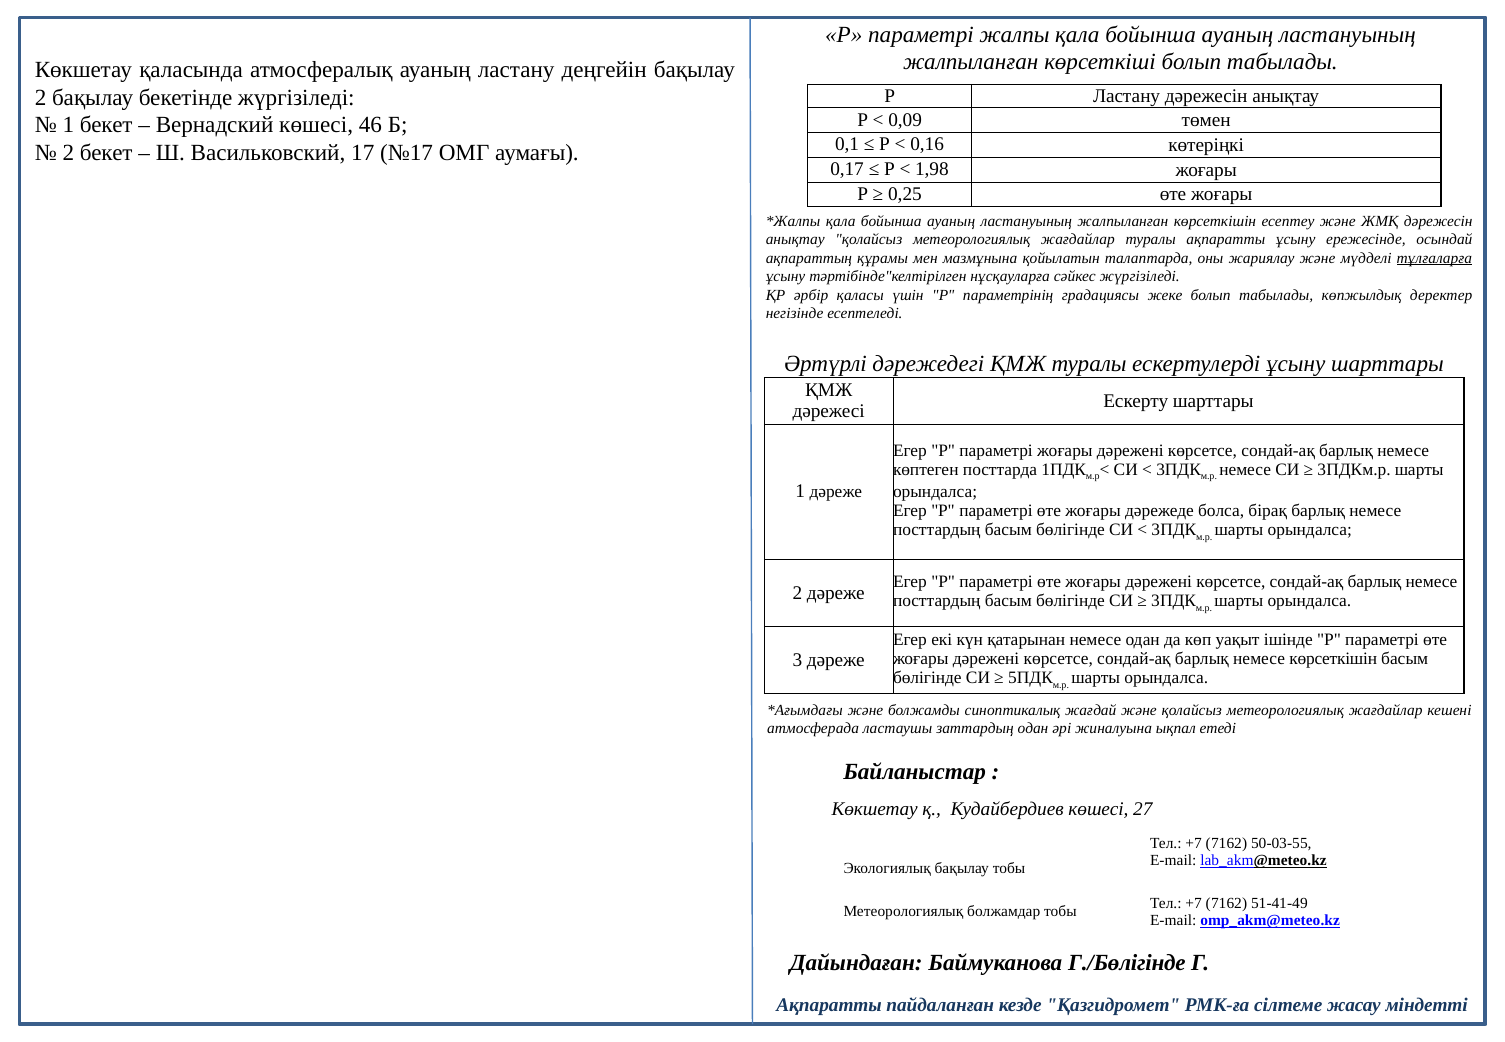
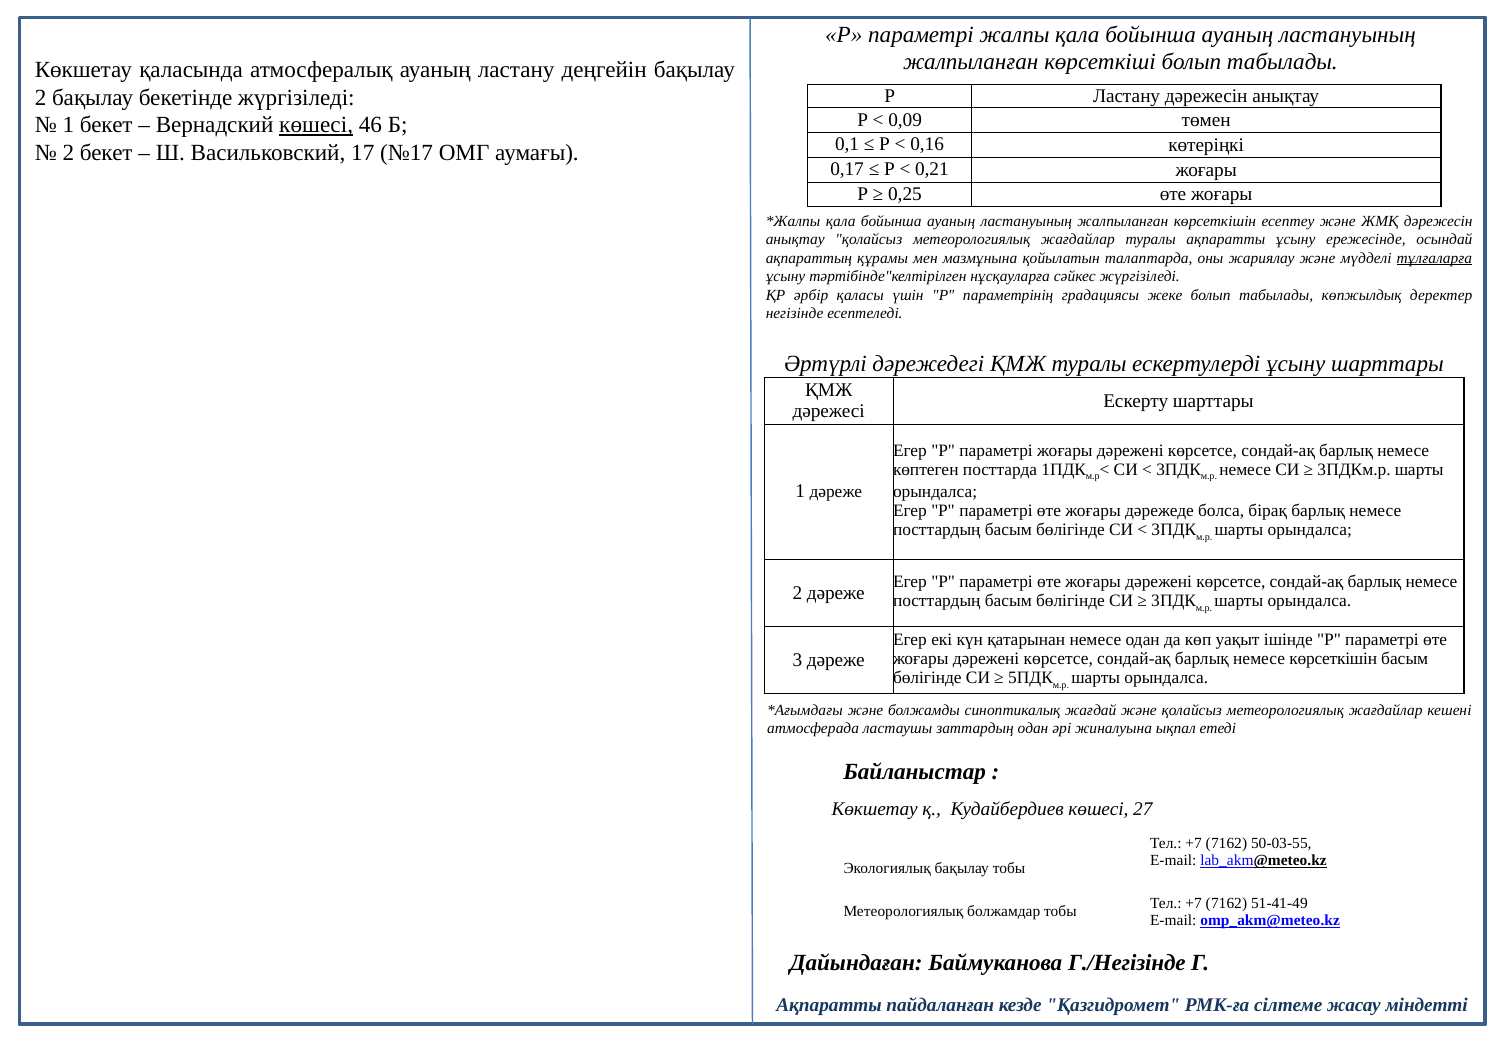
көшесі at (316, 125) underline: none -> present
1,98: 1,98 -> 0,21
Г./Бөлігінде: Г./Бөлігінде -> Г./Негізінде
